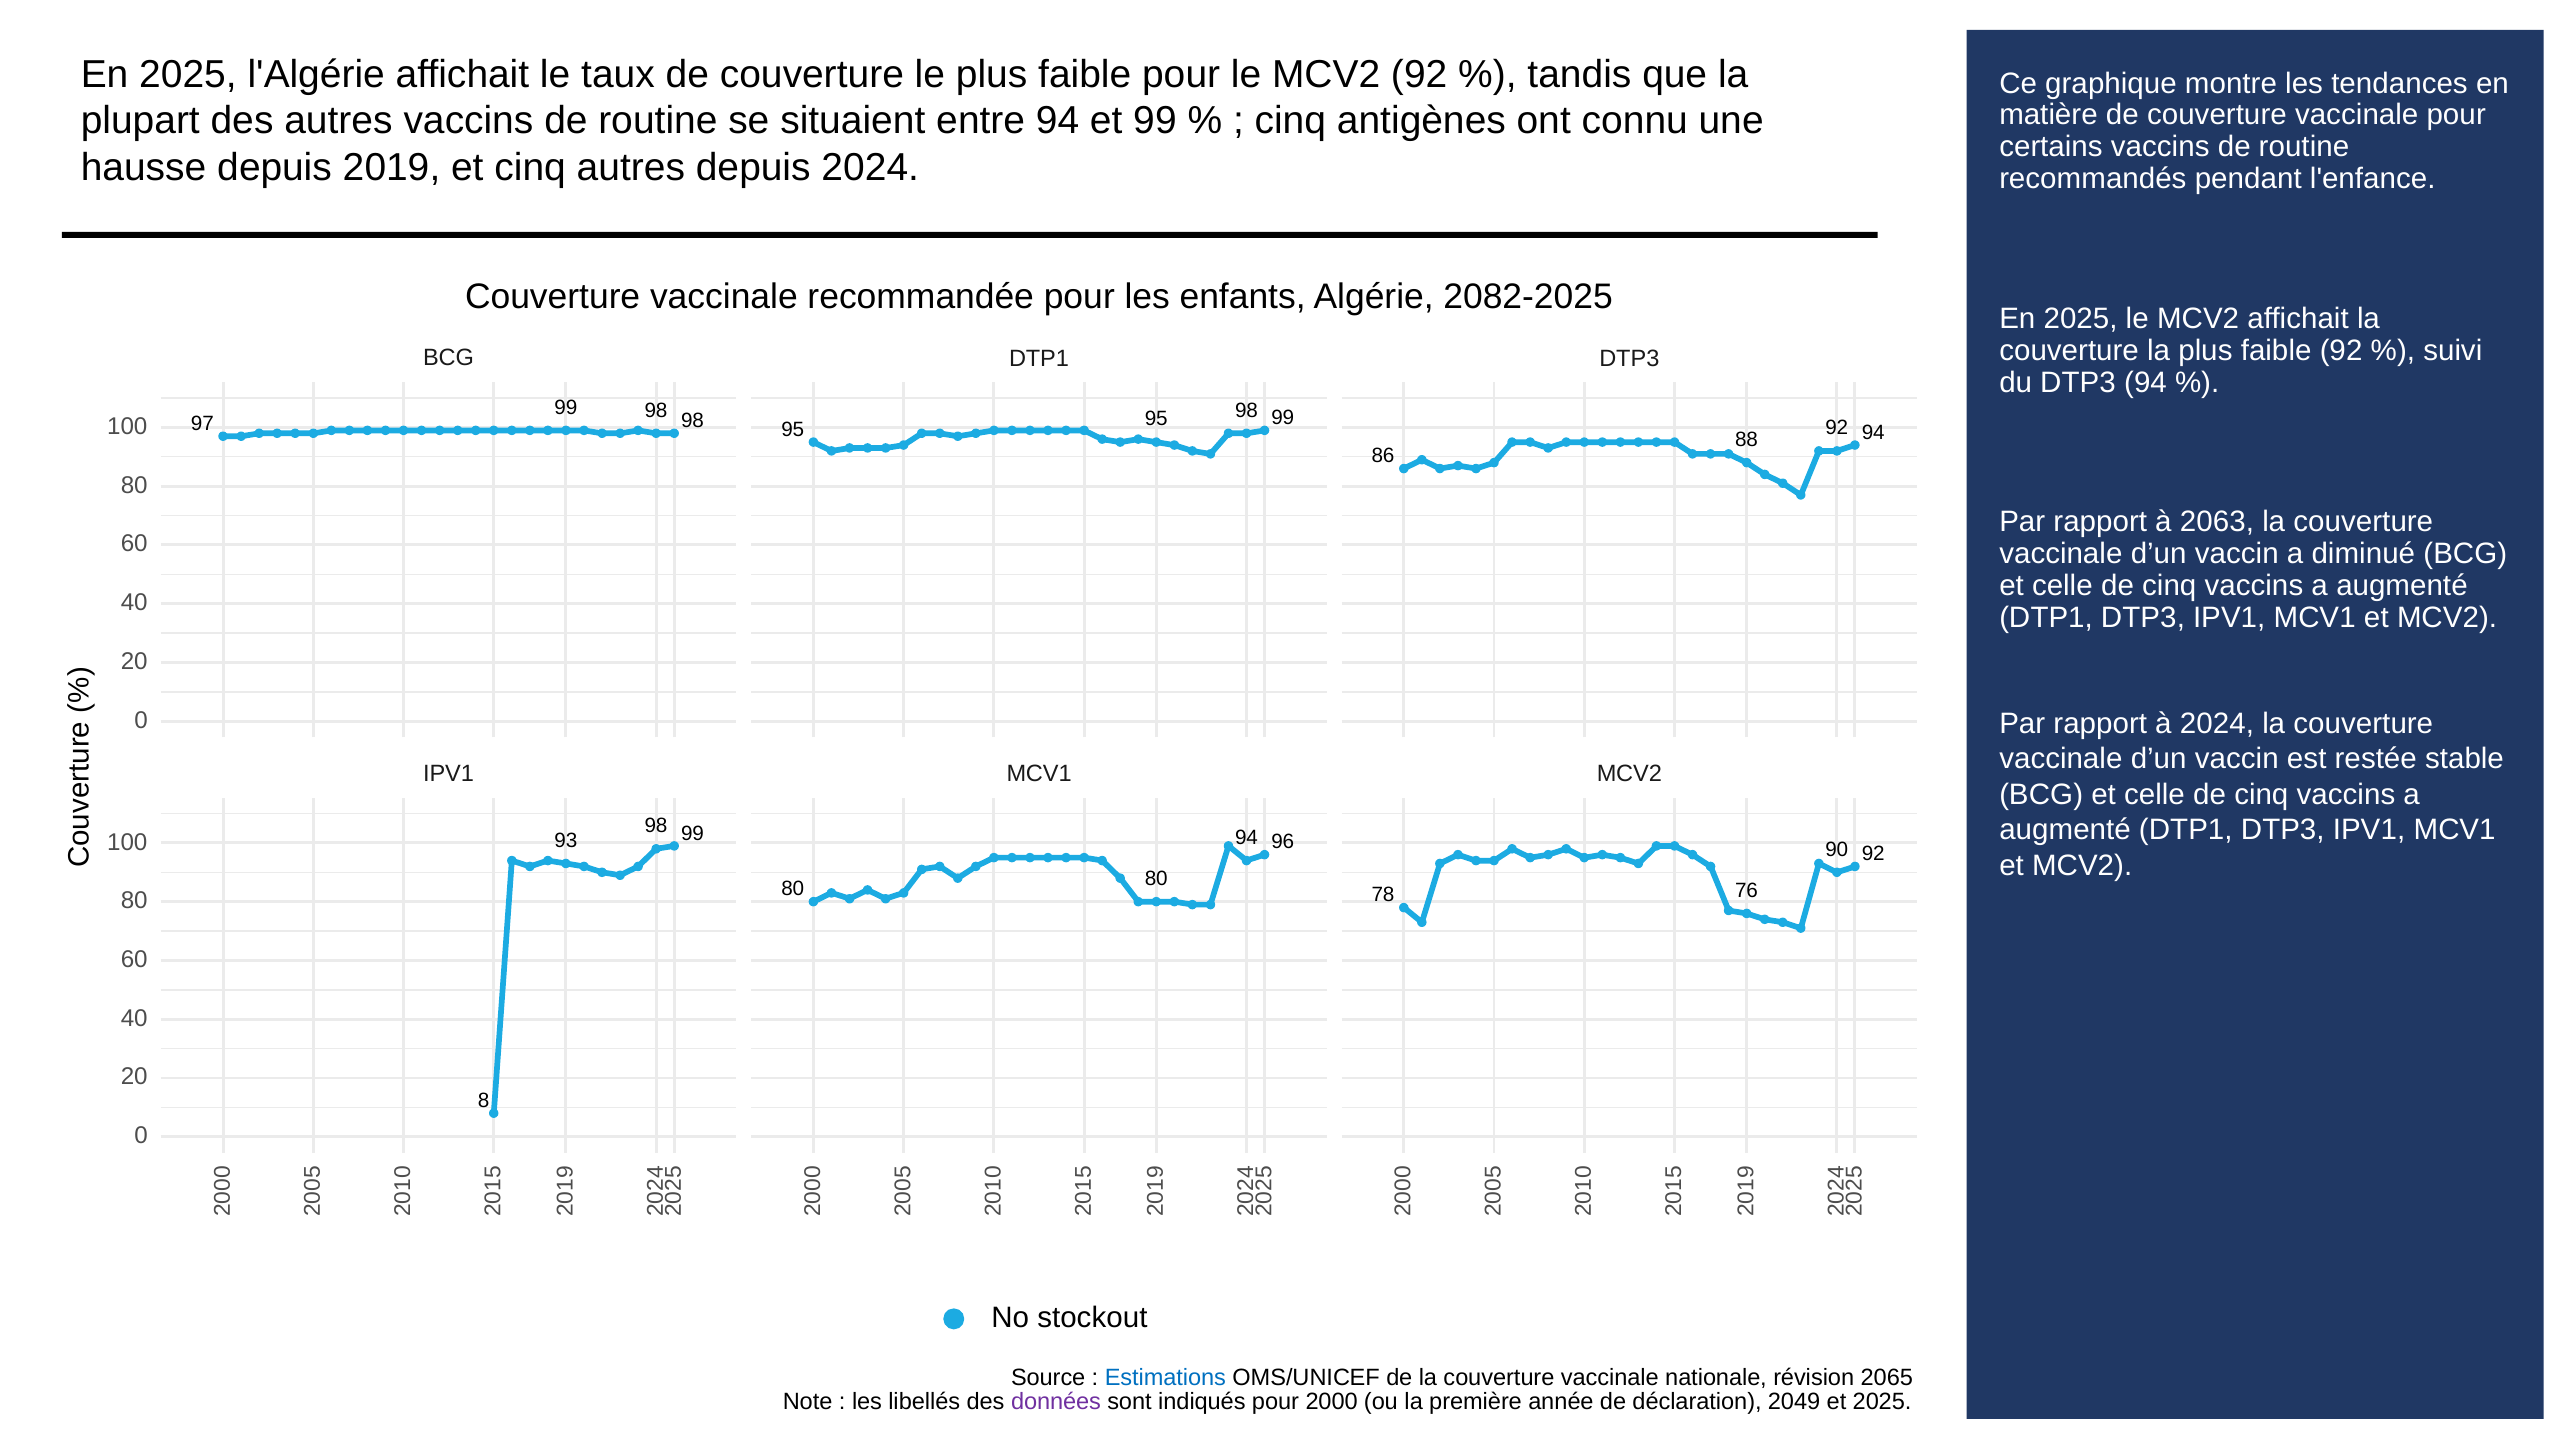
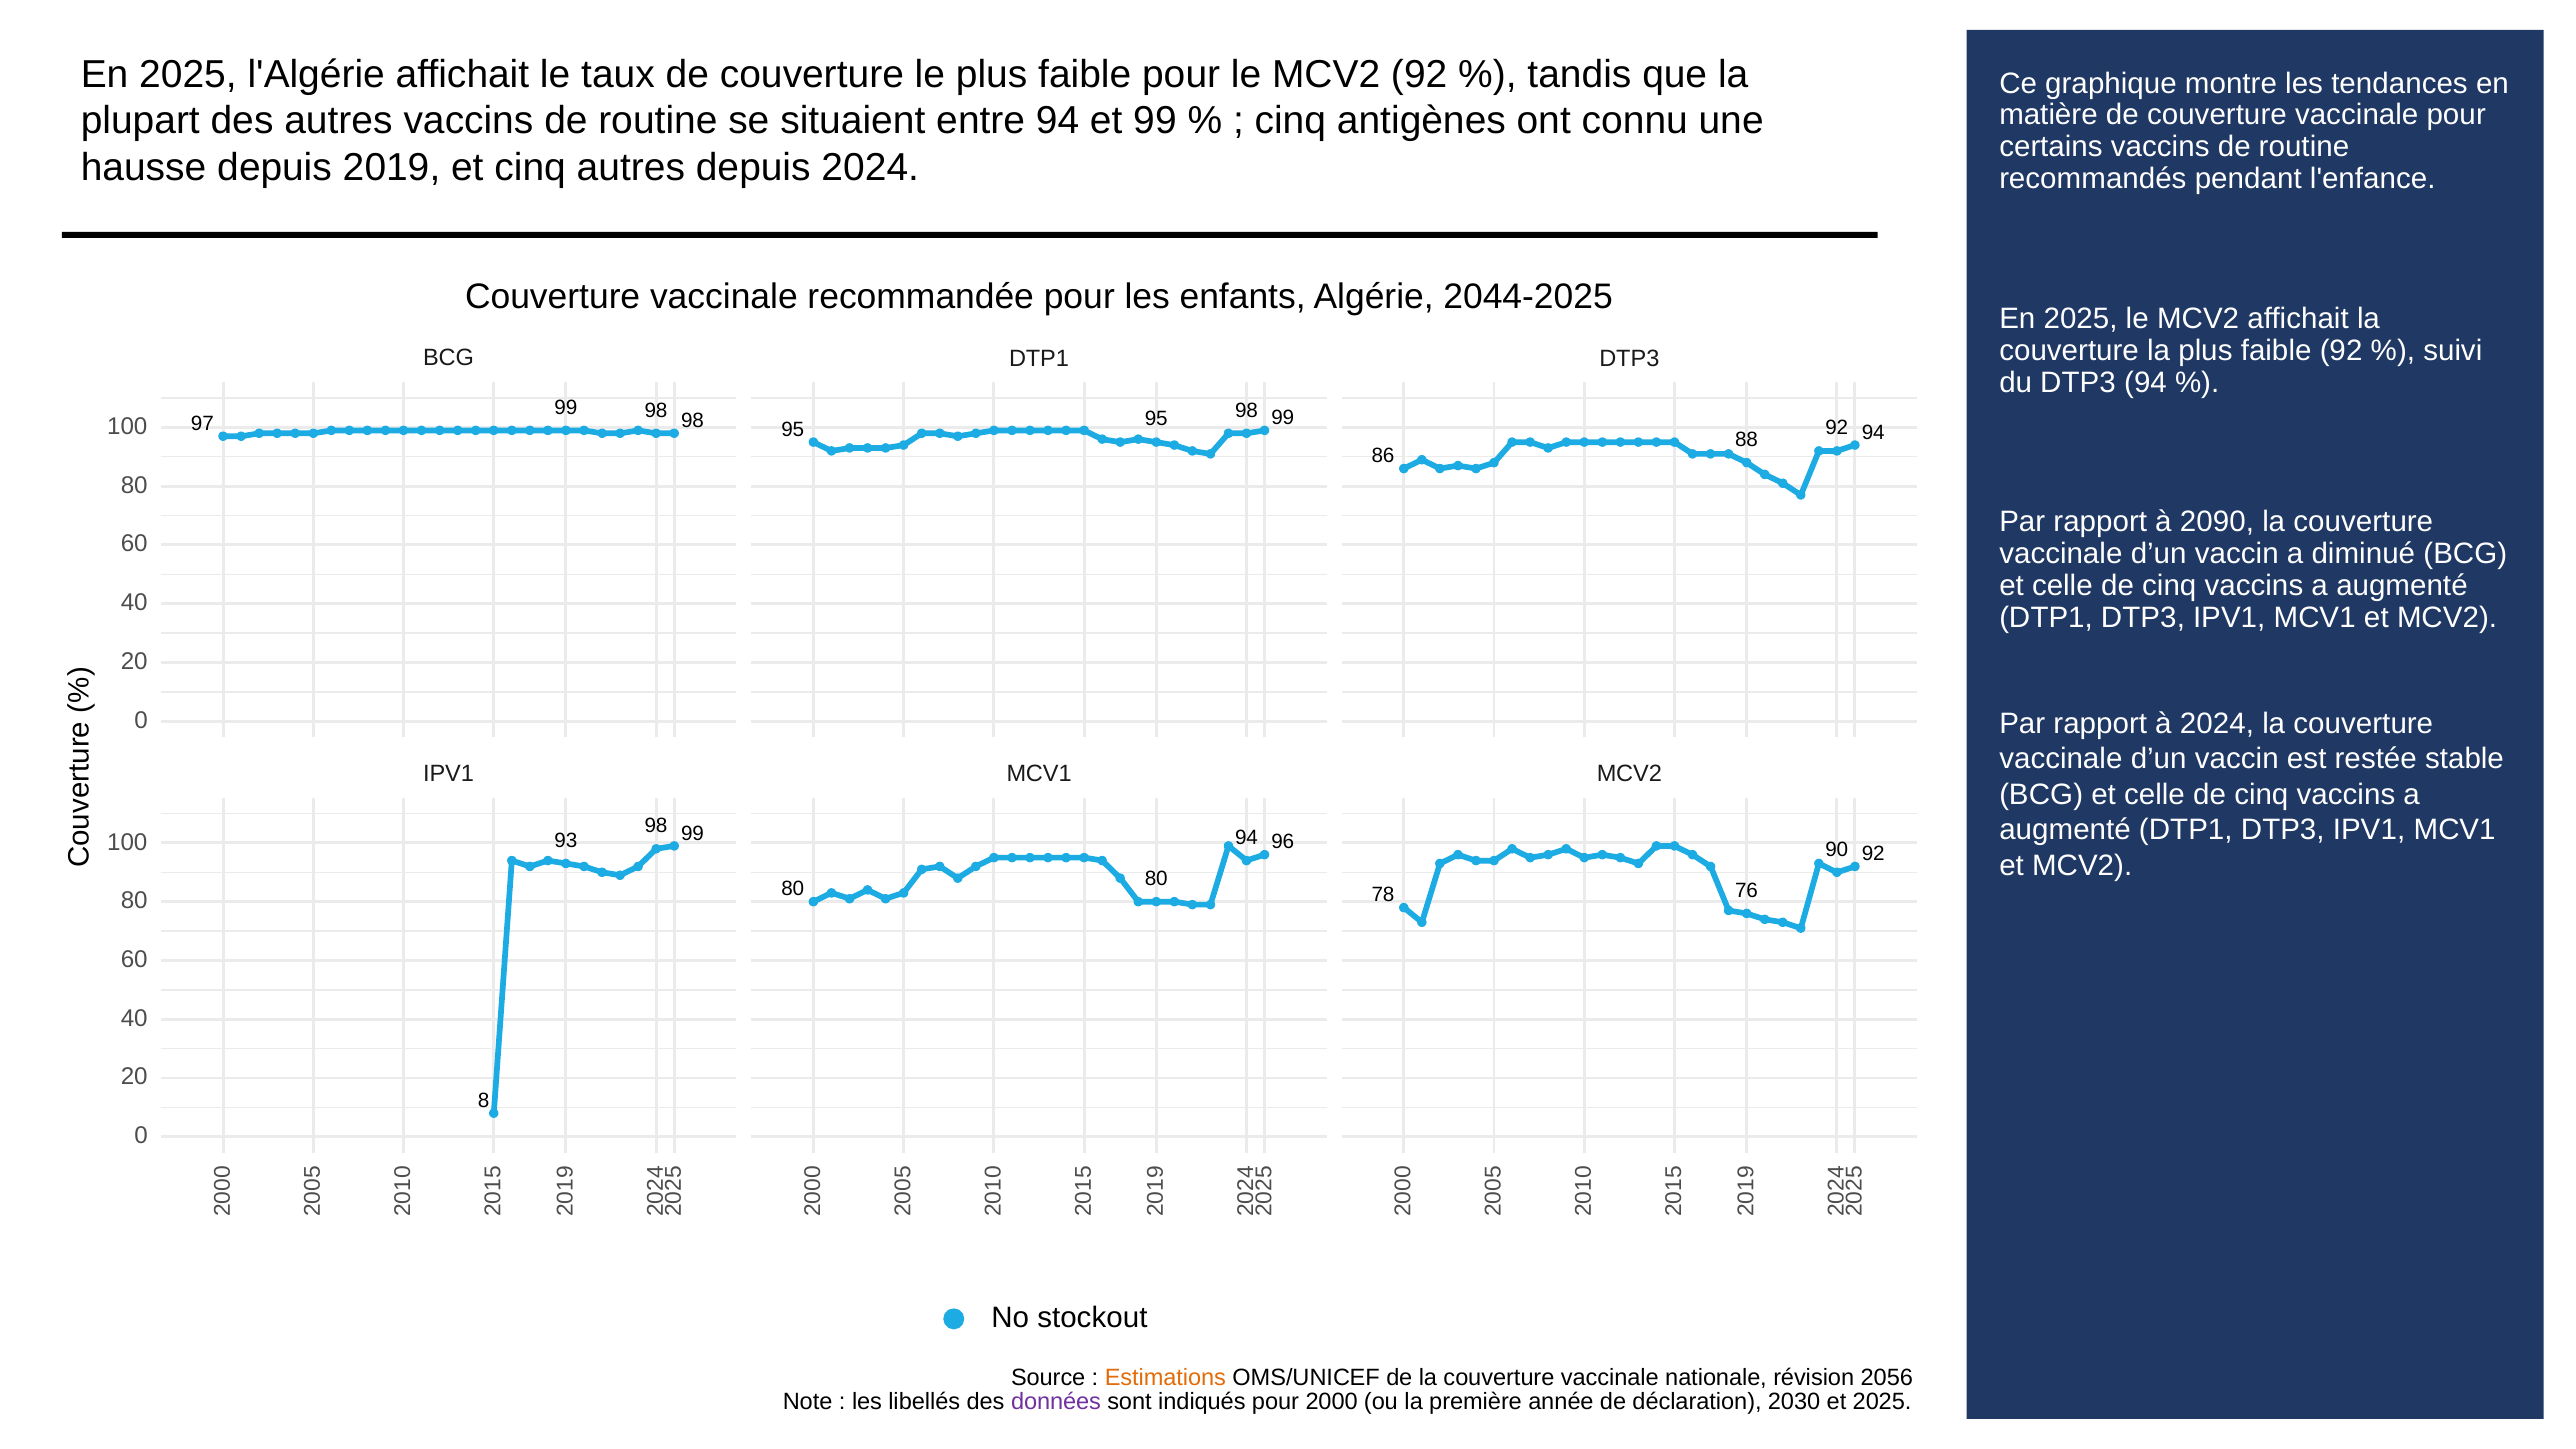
2082-2025: 2082-2025 -> 2044-2025
2063: 2063 -> 2090
Estimations colour: blue -> orange
2065: 2065 -> 2056
2049: 2049 -> 2030
